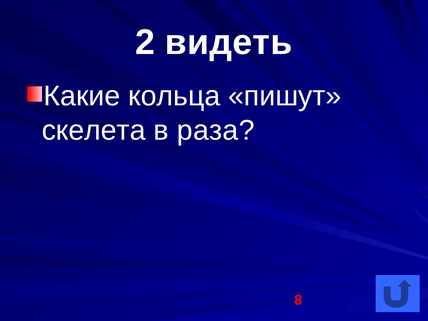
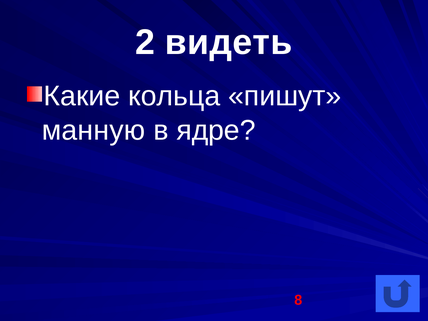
скелета: скелета -> манную
раза: раза -> ядре
